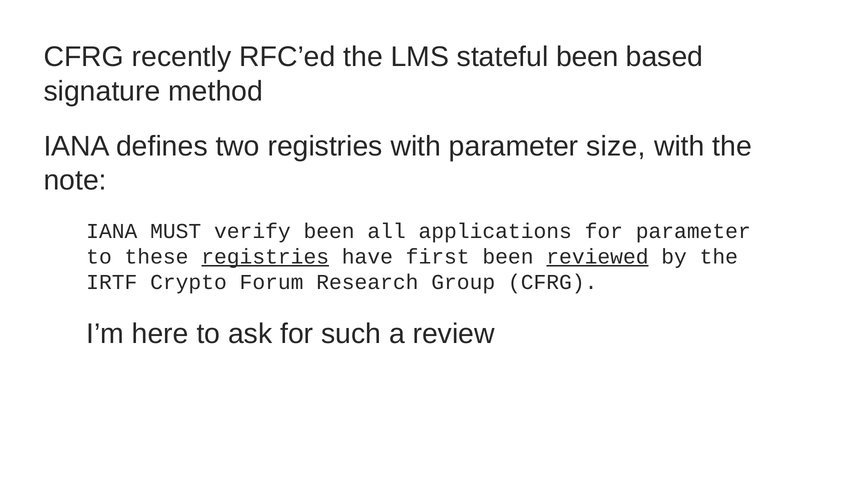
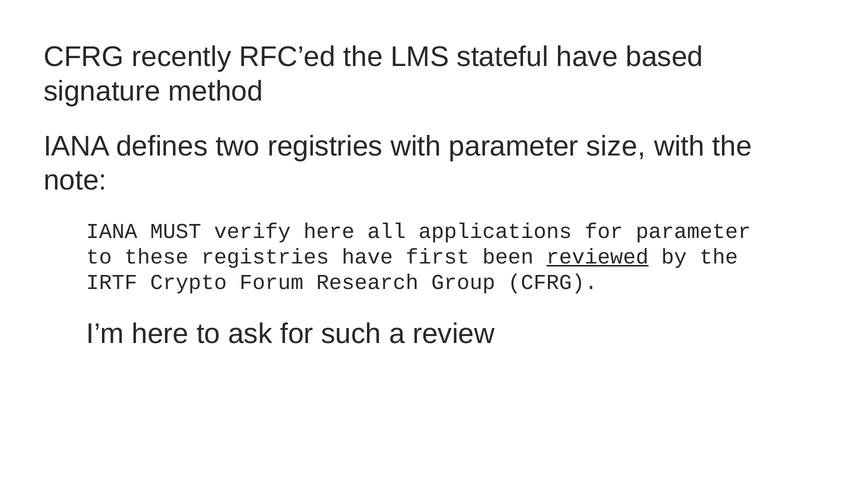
stateful been: been -> have
verify been: been -> here
registries at (265, 257) underline: present -> none
